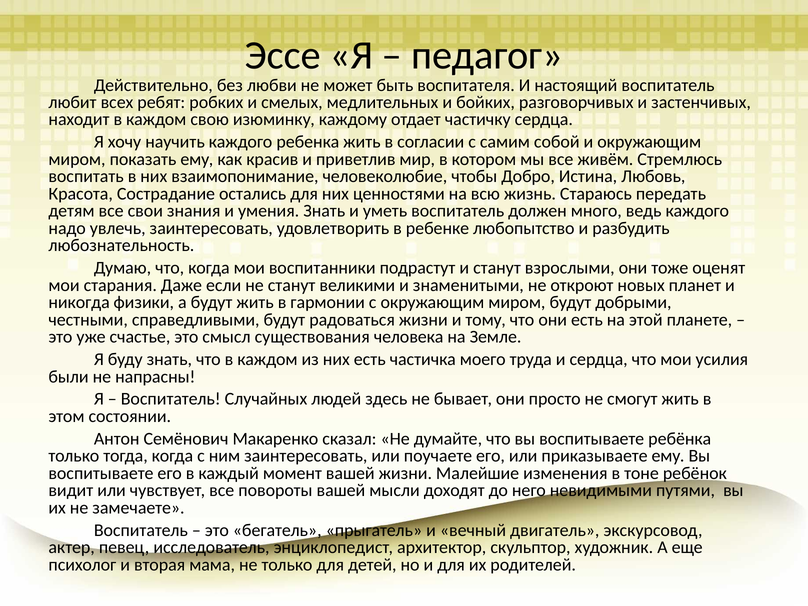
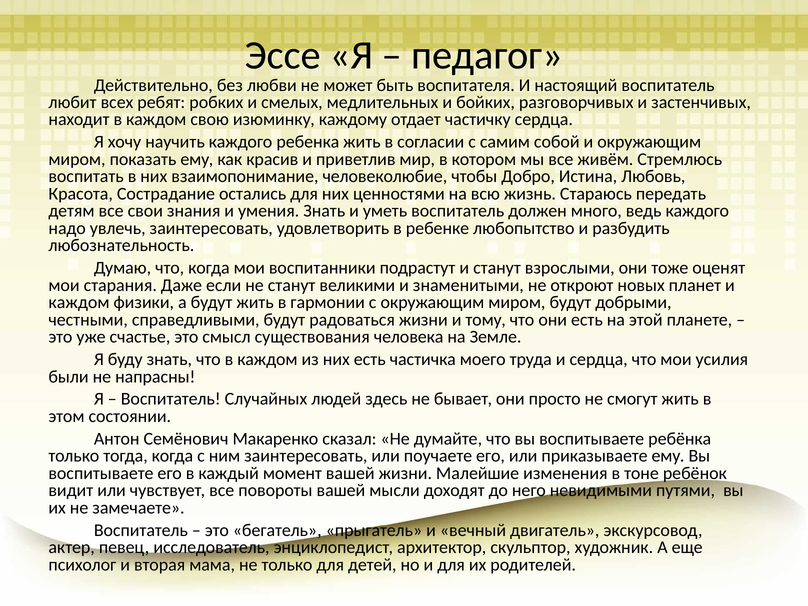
никогда at (79, 302): никогда -> каждом
